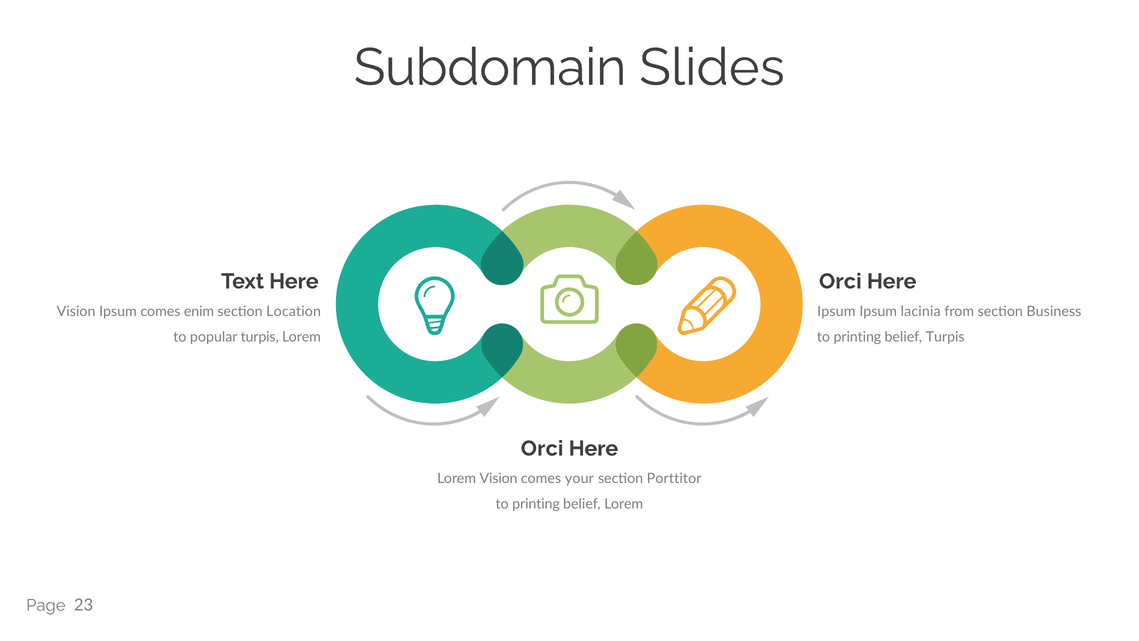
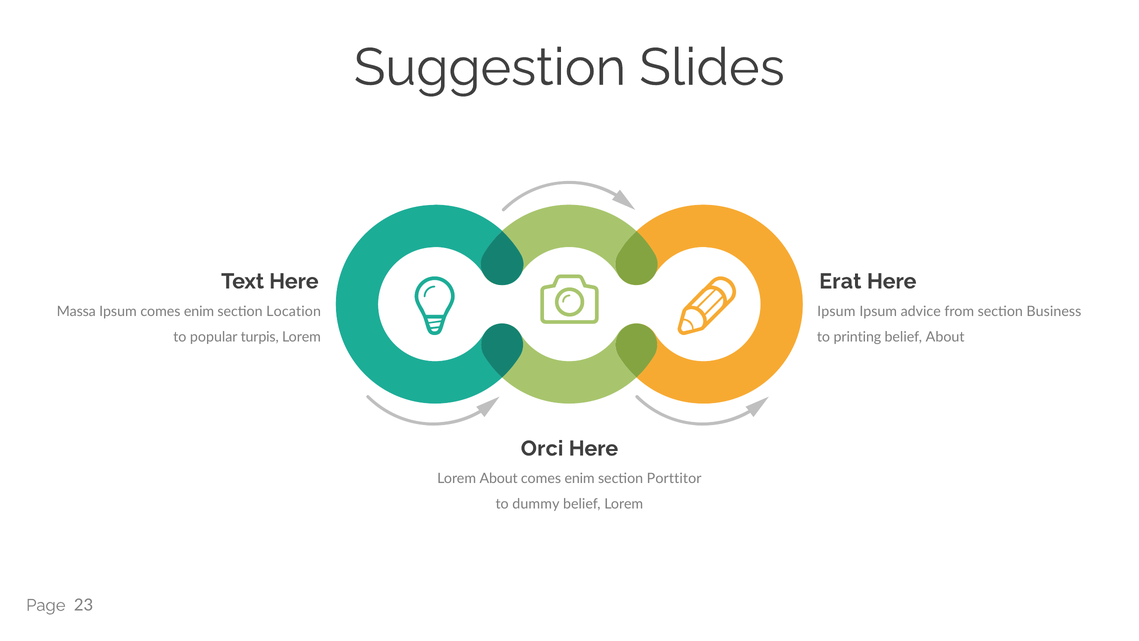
Subdomain: Subdomain -> Suggestion
Orci at (840, 281): Orci -> Erat
Vision at (76, 311): Vision -> Massa
lacinia: lacinia -> advice
belief Turpis: Turpis -> About
Lorem Vision: Vision -> About
your at (579, 478): your -> enim
printing at (536, 504): printing -> dummy
